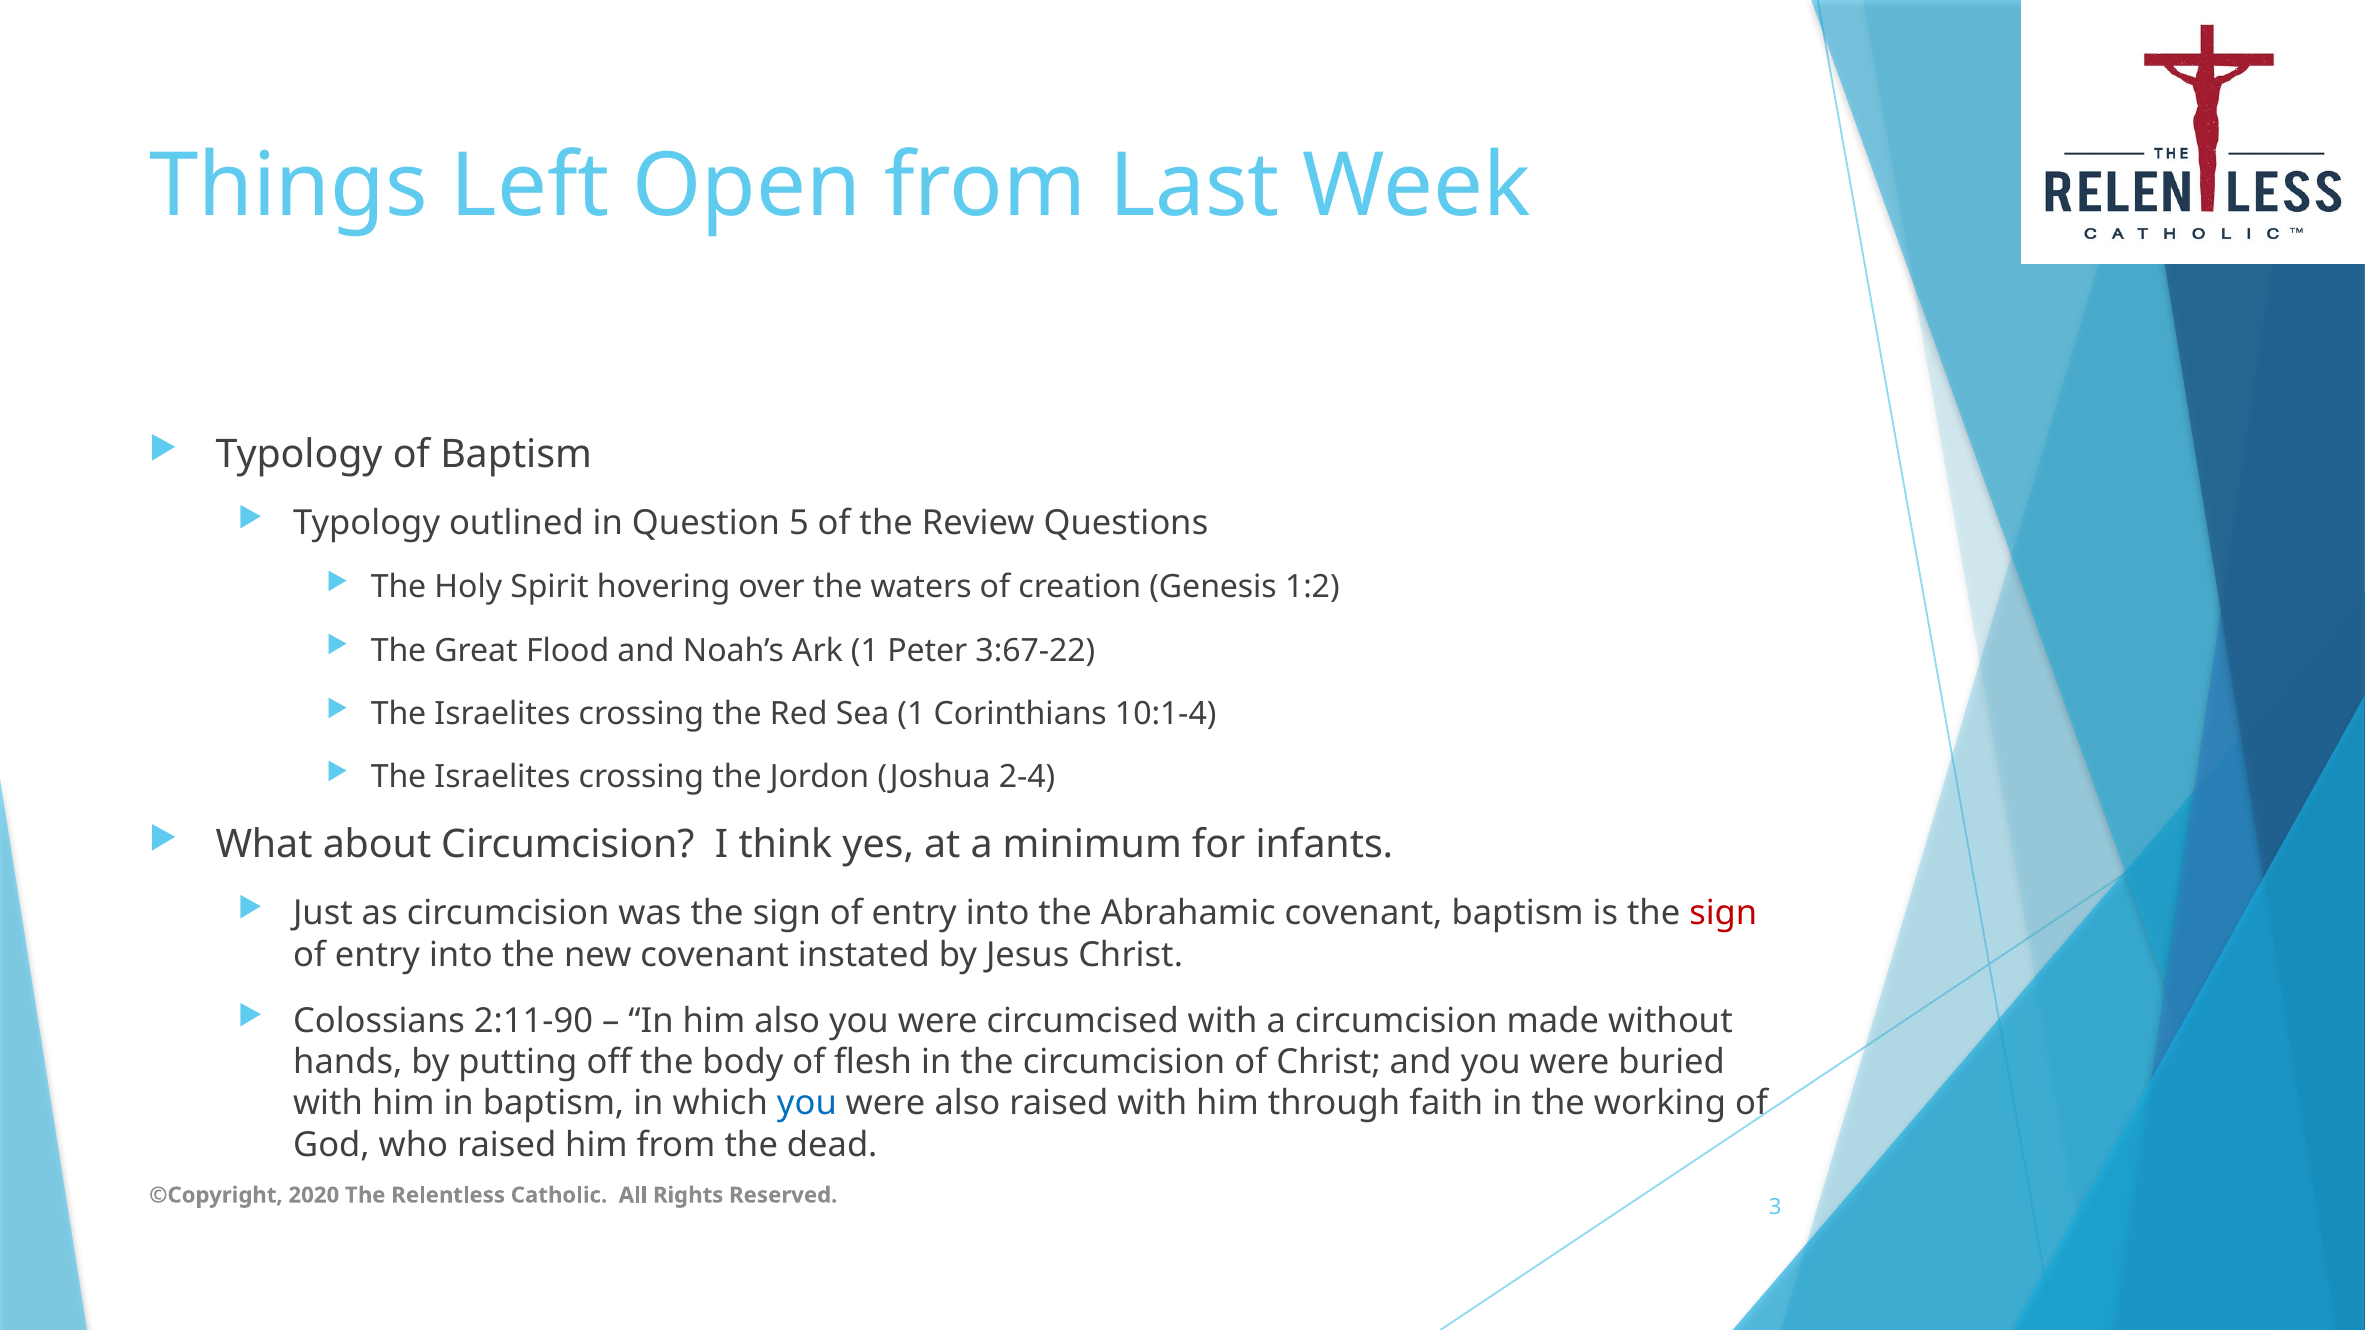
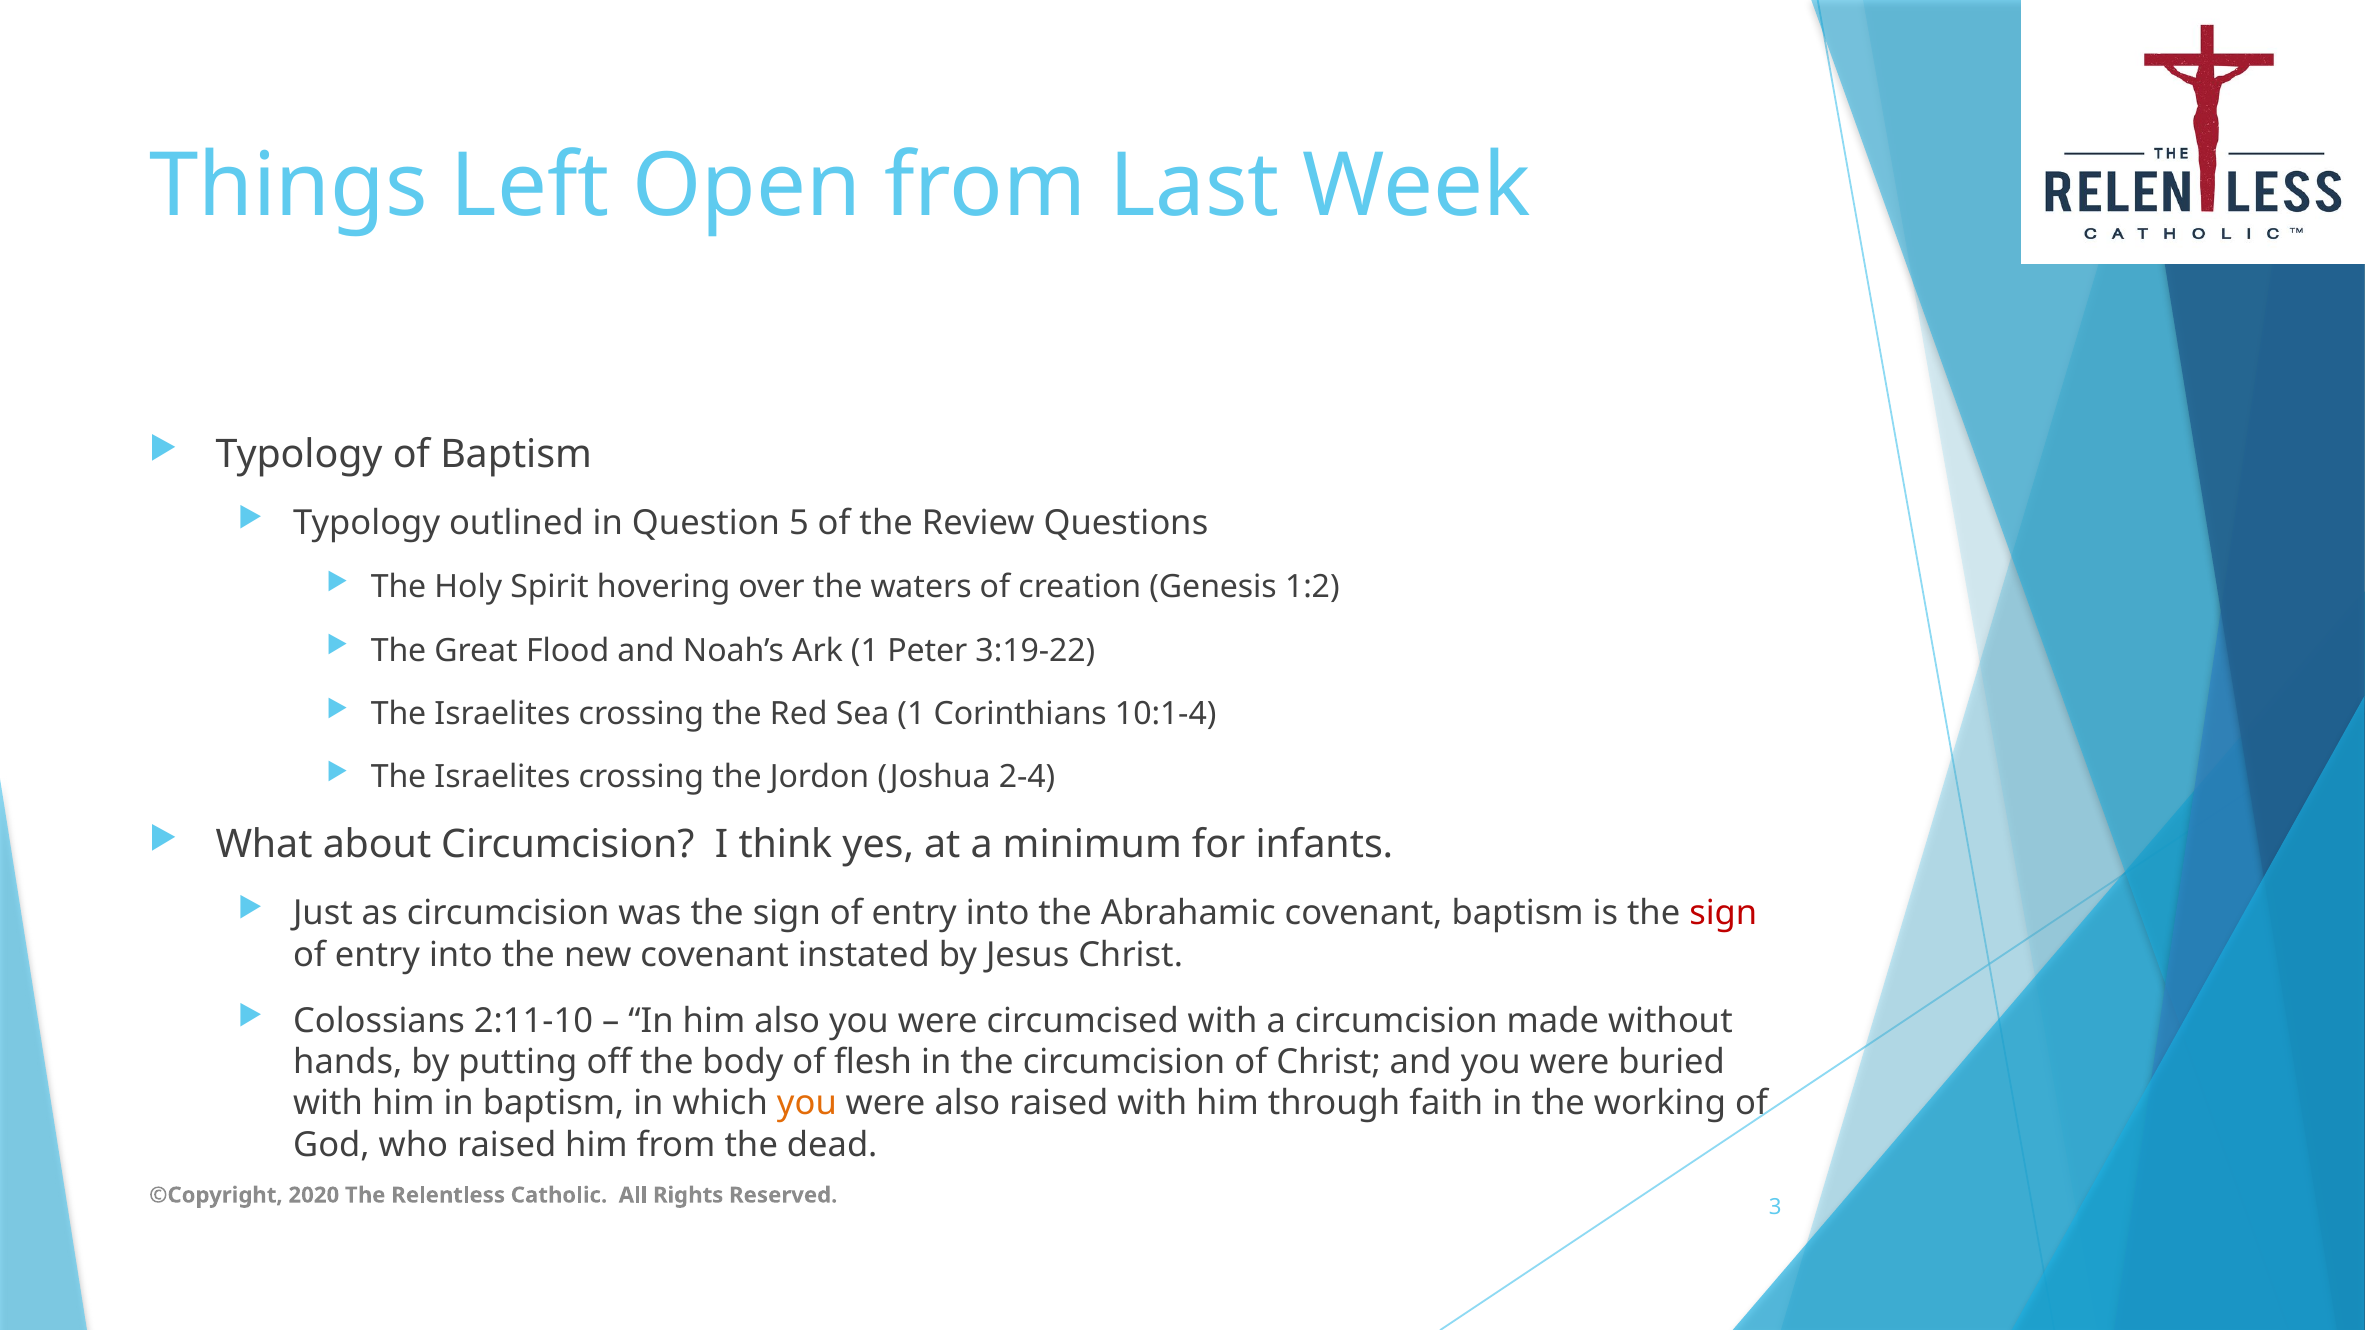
3:67-22: 3:67-22 -> 3:19-22
2:11-90: 2:11-90 -> 2:11-10
you at (807, 1104) colour: blue -> orange
